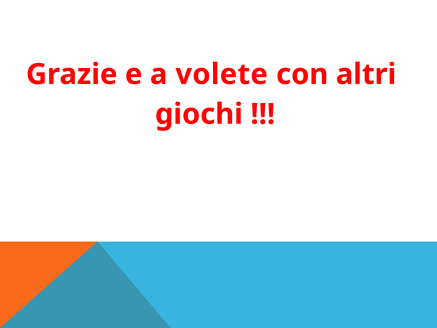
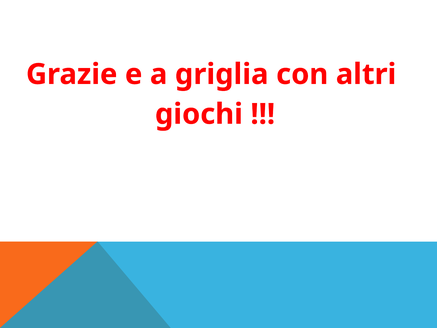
volete: volete -> griglia
